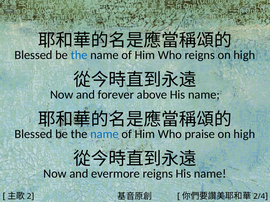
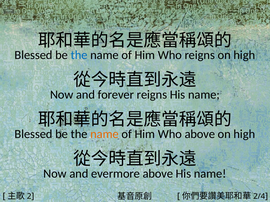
forever above: above -> reigns
name at (105, 134) colour: blue -> orange
Who praise: praise -> above
evermore reigns: reigns -> above
